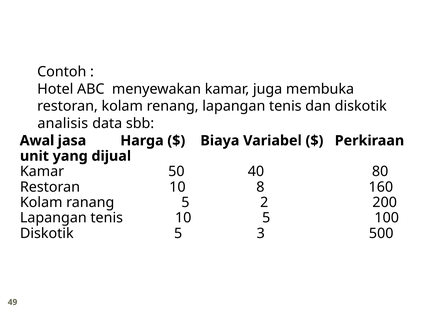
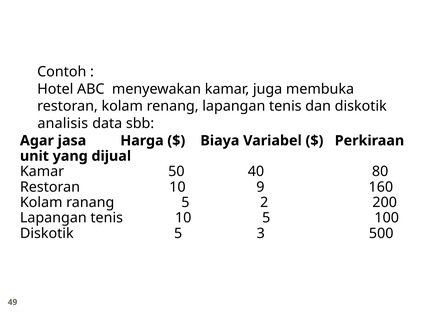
Awal: Awal -> Agar
8: 8 -> 9
